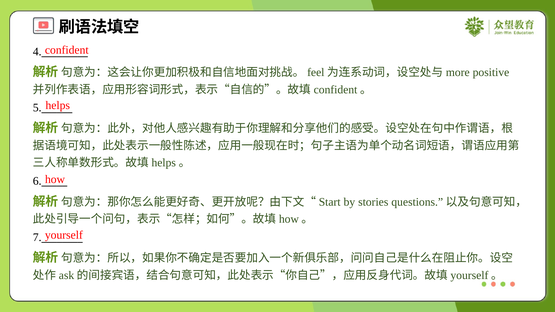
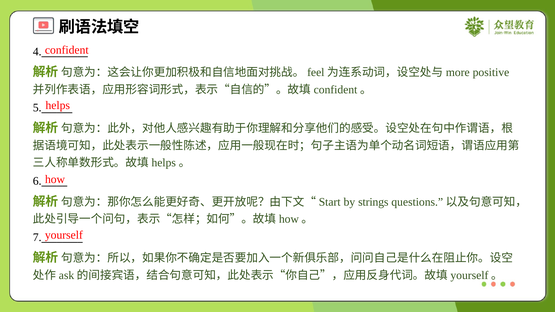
stories: stories -> strings
